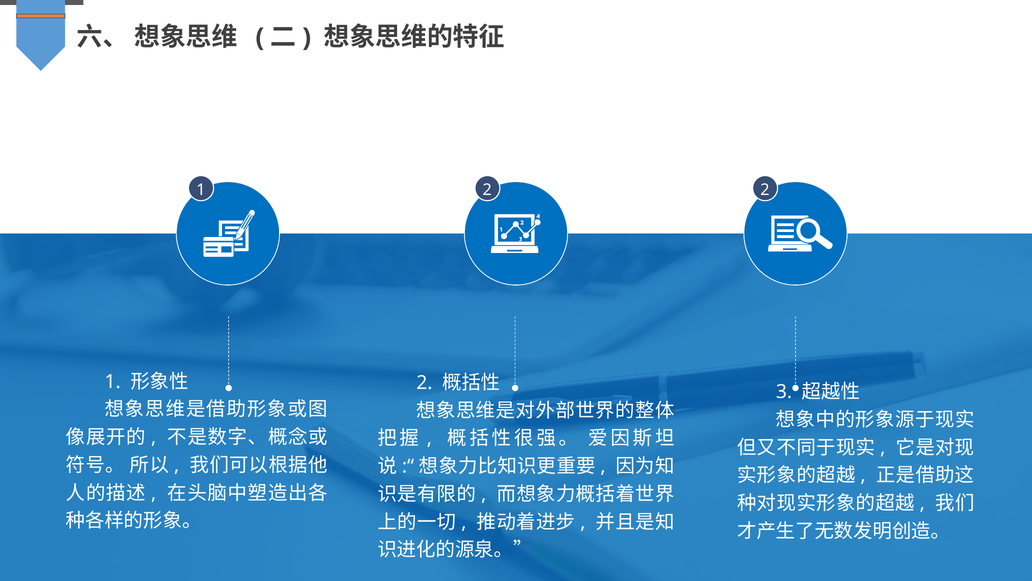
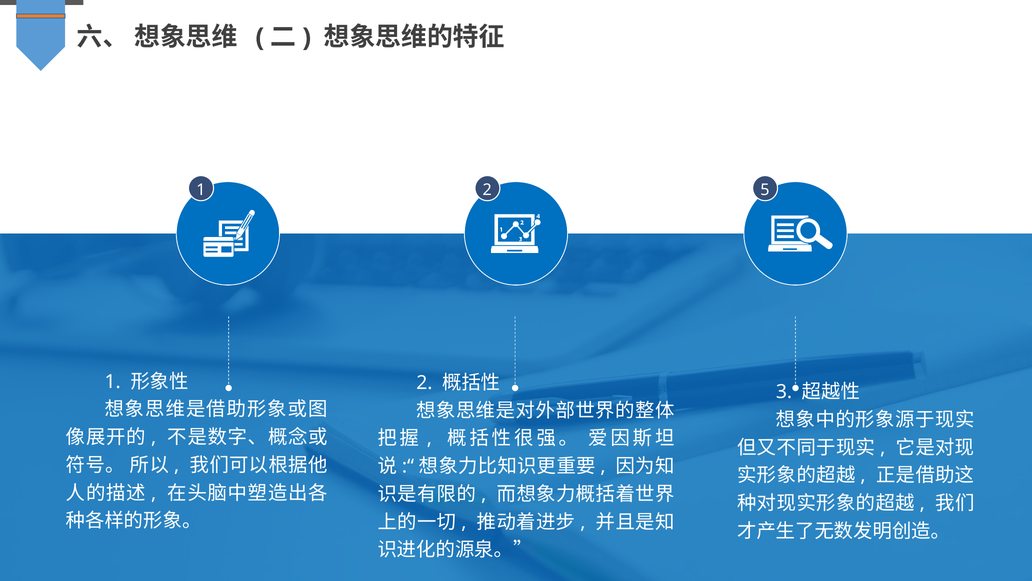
2 2: 2 -> 5
